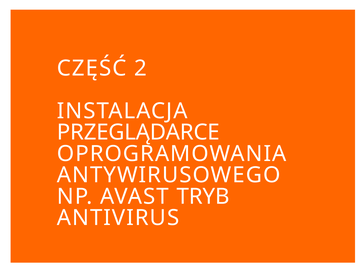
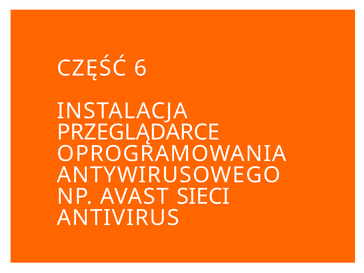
2: 2 -> 6
TRYB: TRYB -> SIECI
